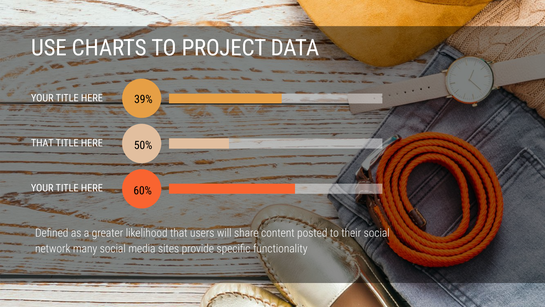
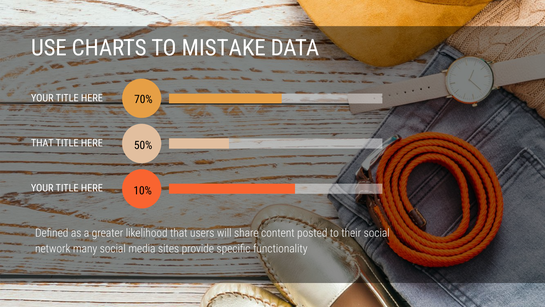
PROJECT: PROJECT -> MISTAKE
39%: 39% -> 70%
60%: 60% -> 10%
